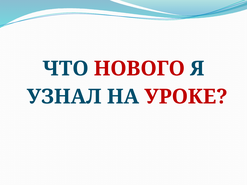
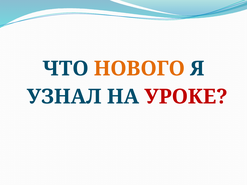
НОВОГО colour: red -> orange
